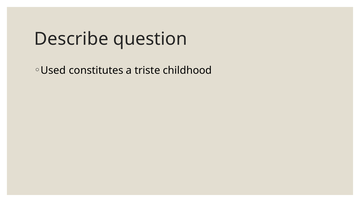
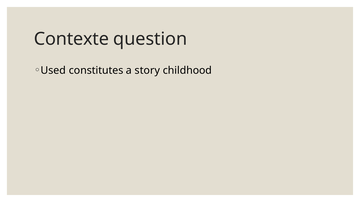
Describe: Describe -> Contexte
triste: triste -> story
